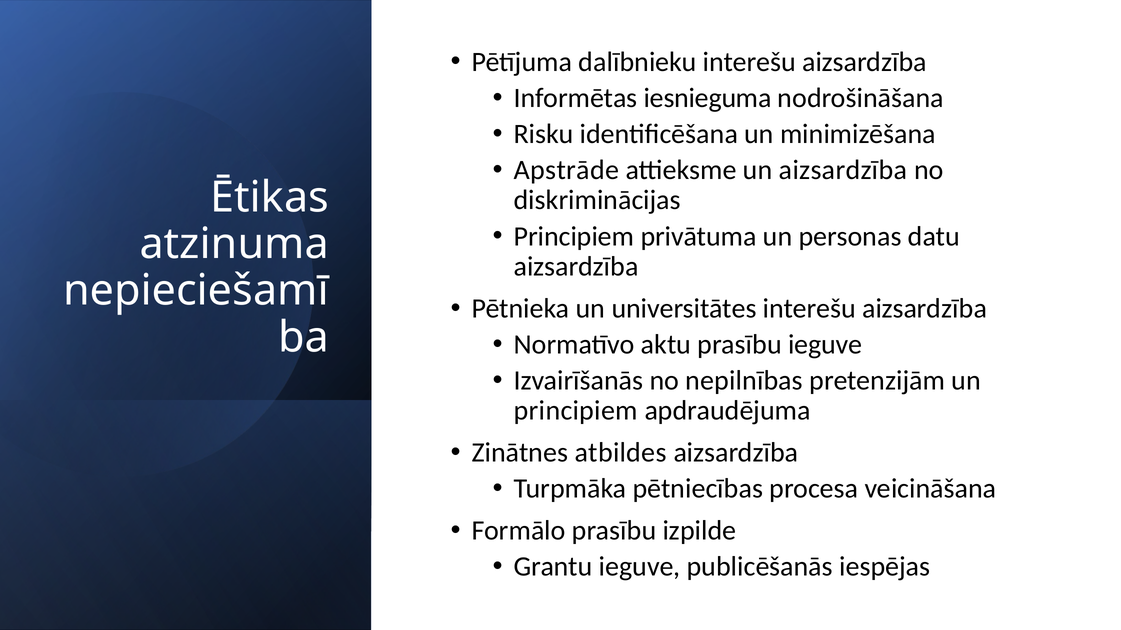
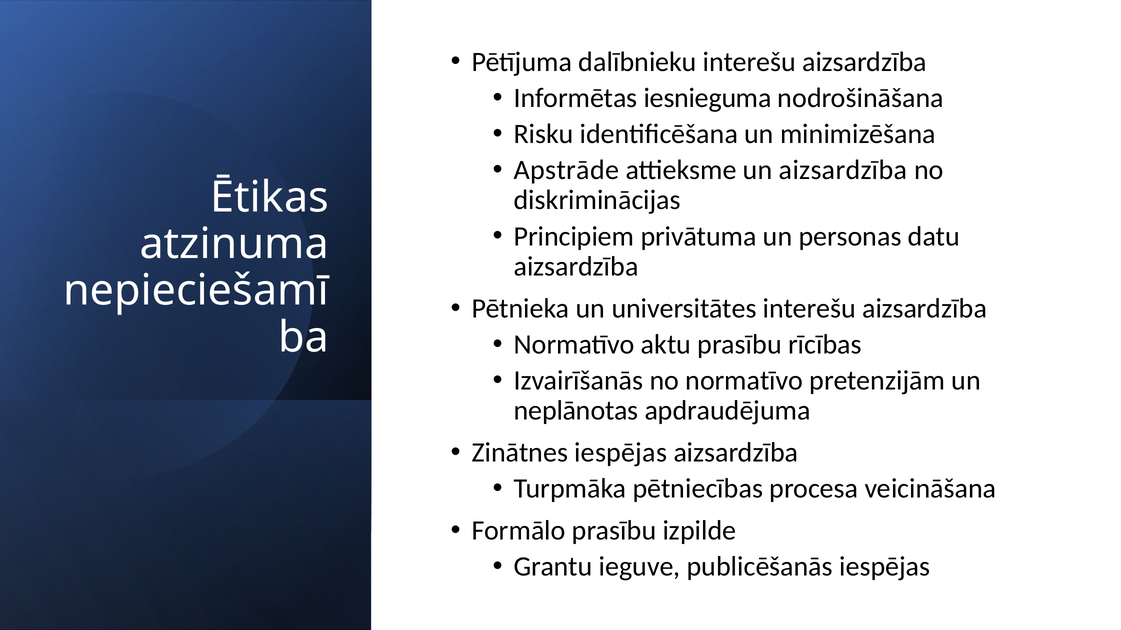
prasību ieguve: ieguve -> rīcības
no nepilnības: nepilnības -> normatīvo
principiem at (576, 411): principiem -> neplānotas
Zinātnes atbildes: atbildes -> iespējas
